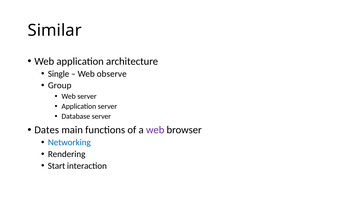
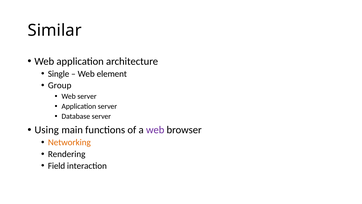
observe: observe -> element
Dates: Dates -> Using
Networking colour: blue -> orange
Start: Start -> Field
